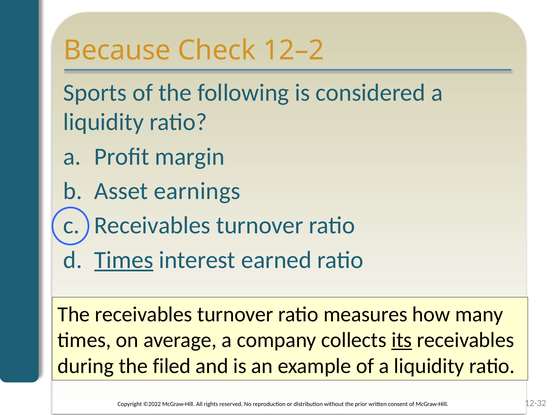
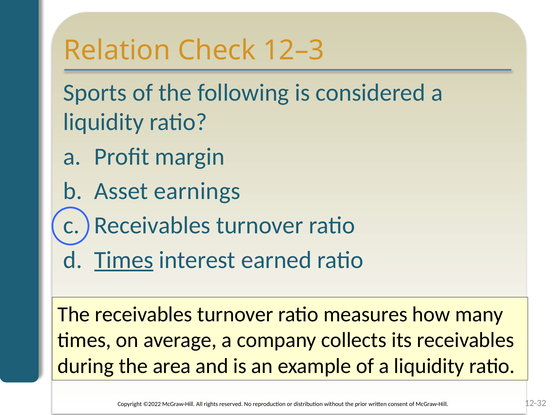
Because: Because -> Relation
12–2: 12–2 -> 12–3
its underline: present -> none
filed: filed -> area
